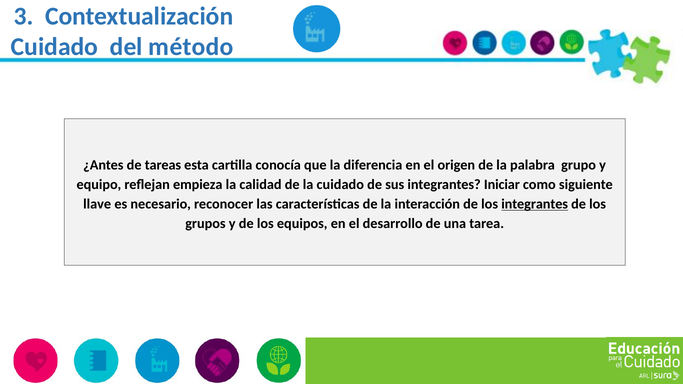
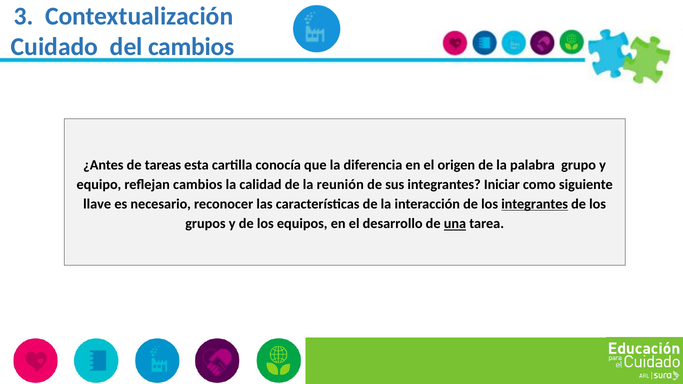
del método: método -> cambios
reflejan empieza: empieza -> cambios
la cuidado: cuidado -> reunión
una underline: none -> present
